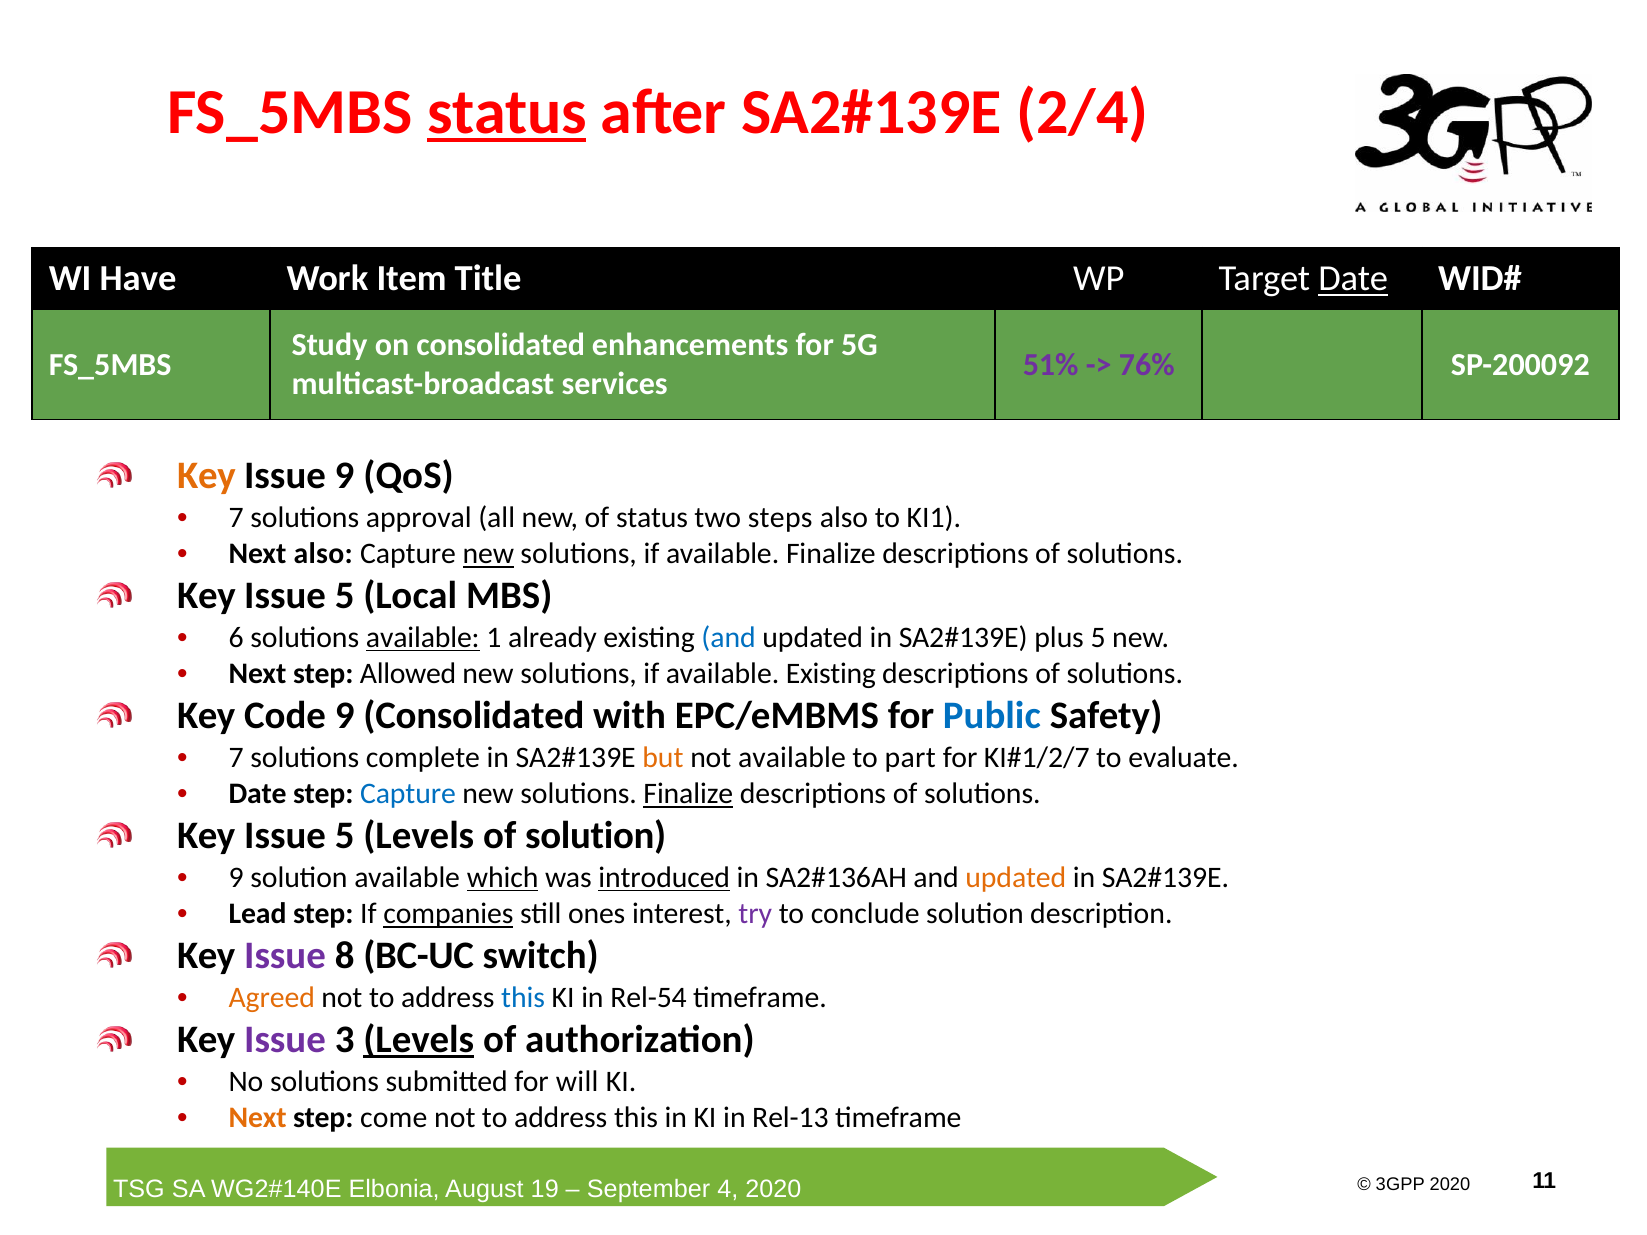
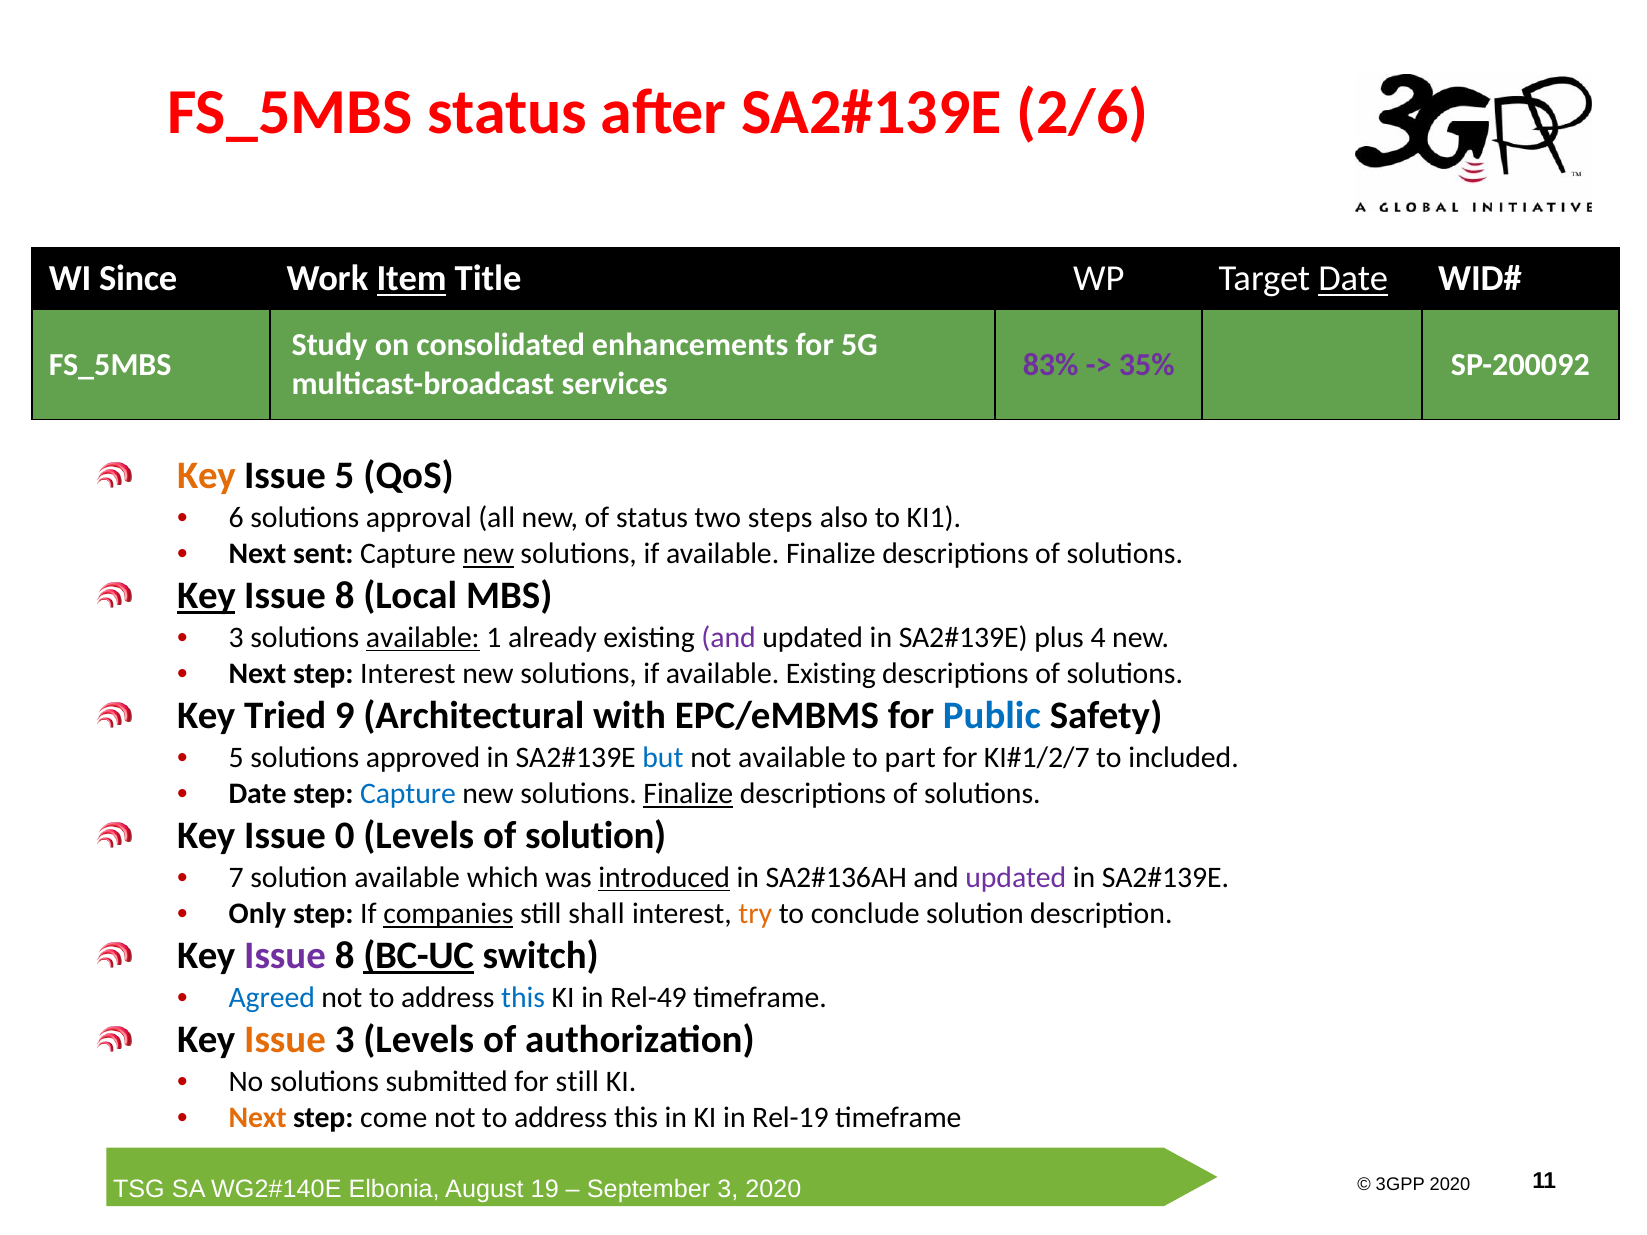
status at (507, 113) underline: present -> none
2/4: 2/4 -> 2/6
Have: Have -> Since
Item underline: none -> present
51%: 51% -> 83%
76%: 76% -> 35%
Issue 9: 9 -> 5
7 at (236, 518): 7 -> 6
Next also: also -> sent
Key at (206, 596) underline: none -> present
5 at (345, 596): 5 -> 8
6 at (236, 638): 6 -> 3
and at (729, 638) colour: blue -> purple
plus 5: 5 -> 4
step Allowed: Allowed -> Interest
Code: Code -> Tried
9 Consolidated: Consolidated -> Architectural
7 at (236, 758): 7 -> 5
complete: complete -> approved
but colour: orange -> blue
evaluate: evaluate -> included
5 at (345, 836): 5 -> 0
9 at (236, 878): 9 -> 7
which underline: present -> none
updated at (1016, 878) colour: orange -> purple
Lead: Lead -> Only
ones: ones -> shall
try colour: purple -> orange
BC-UC underline: none -> present
Agreed colour: orange -> blue
Rel-54: Rel-54 -> Rel-49
Issue at (285, 1040) colour: purple -> orange
Levels at (419, 1040) underline: present -> none
for will: will -> still
Rel-13: Rel-13 -> Rel-19
4 at (728, 1189): 4 -> 3
